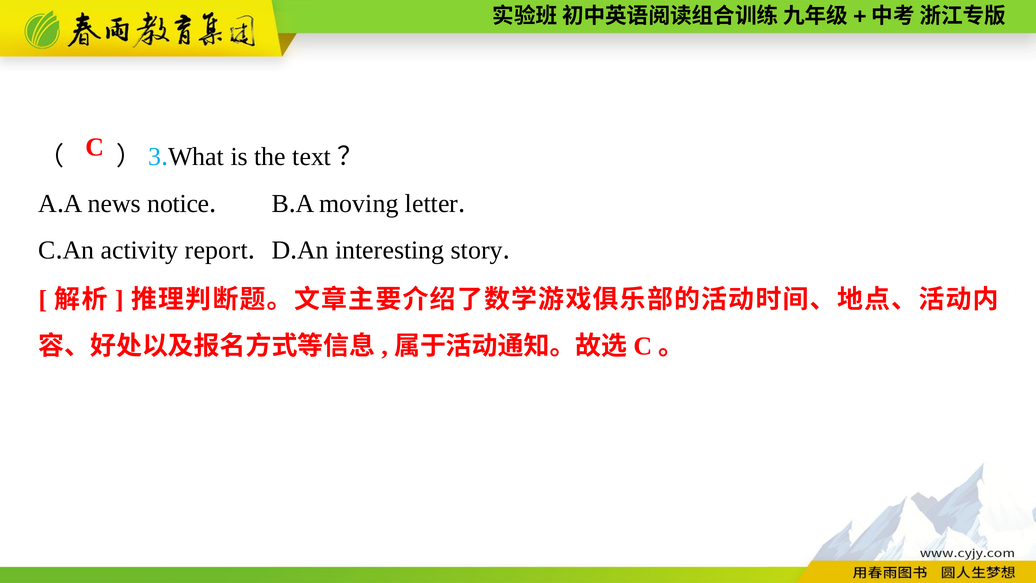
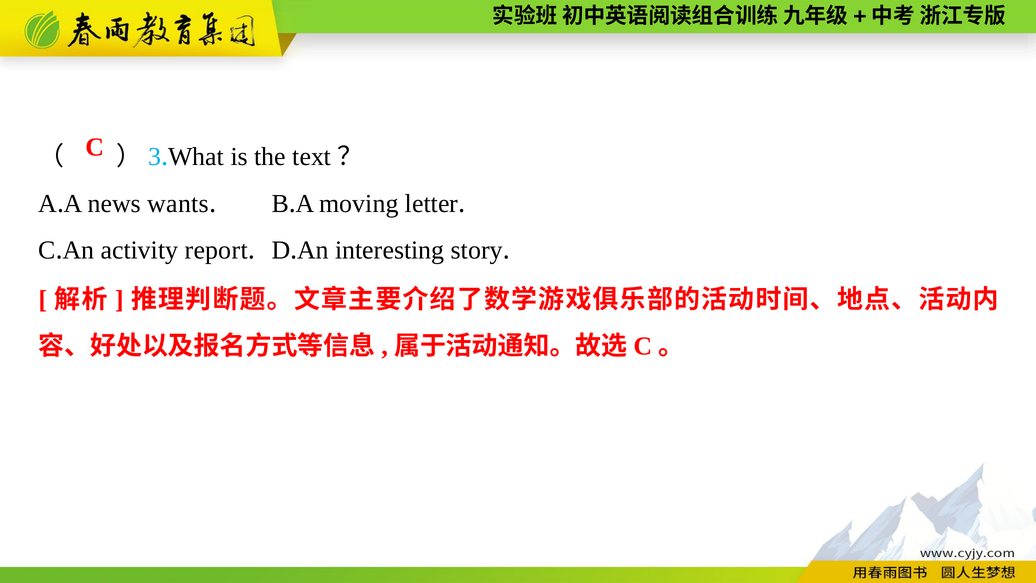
notice: notice -> wants
